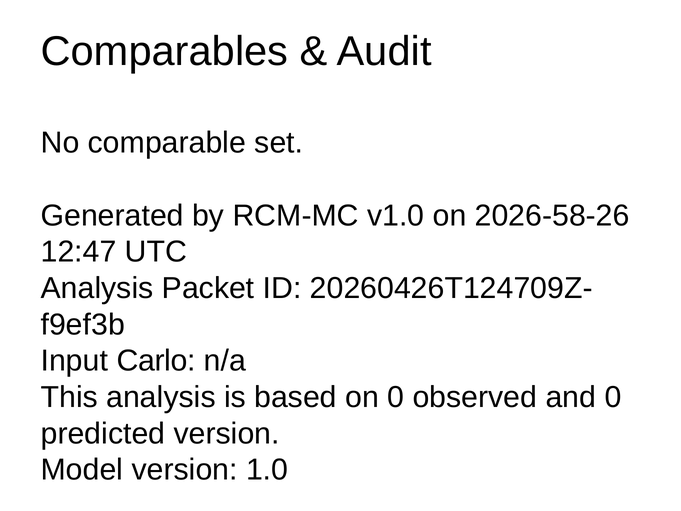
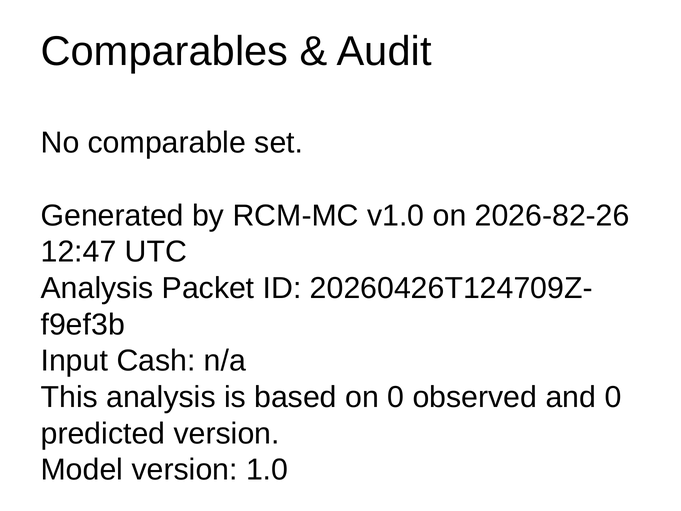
2026-58-26: 2026-58-26 -> 2026-82-26
Carlo: Carlo -> Cash
